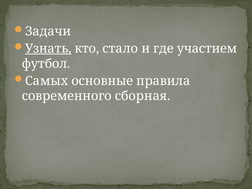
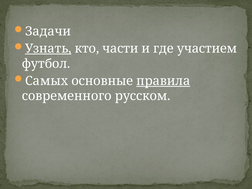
стало: стало -> части
правила underline: none -> present
сборная: сборная -> русском
